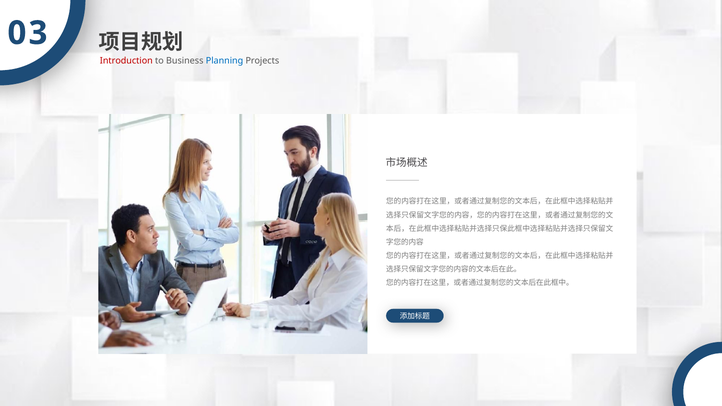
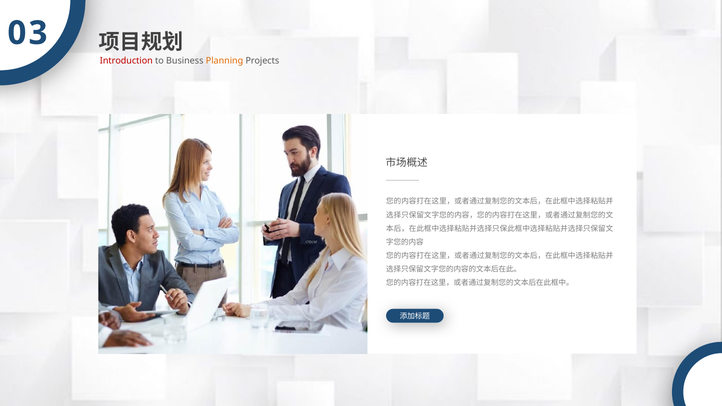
Planning colour: blue -> orange
